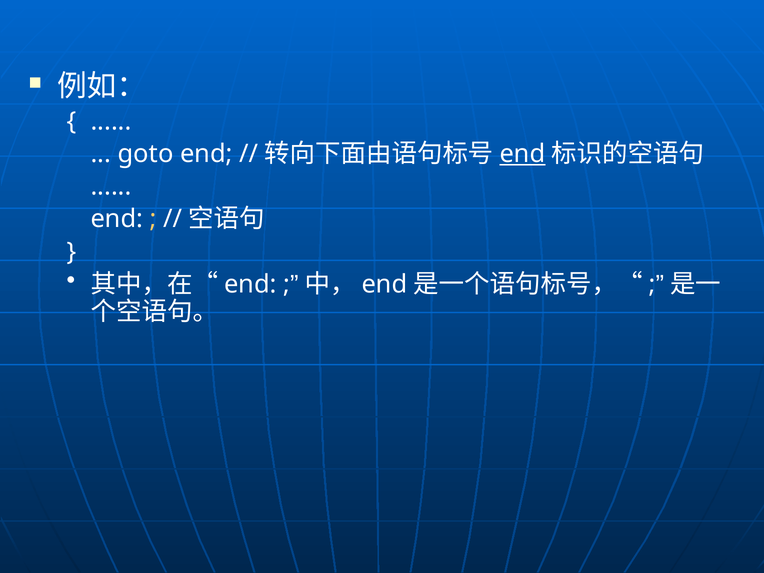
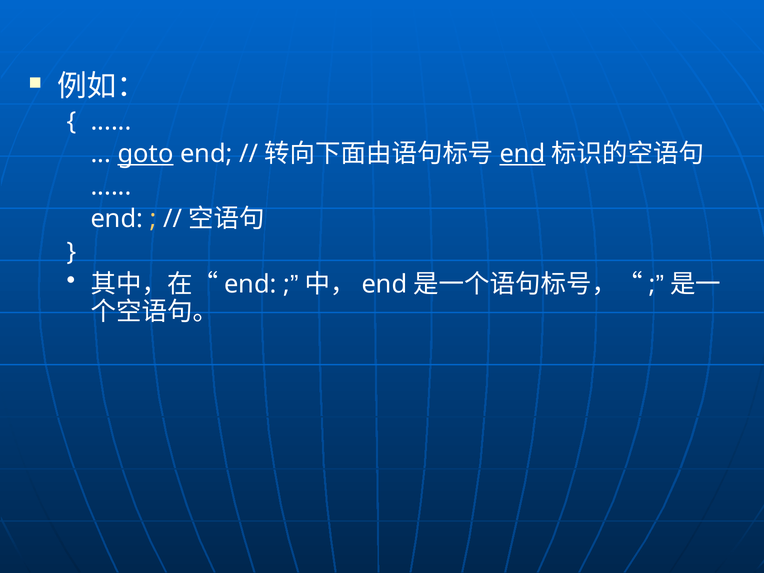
goto underline: none -> present
